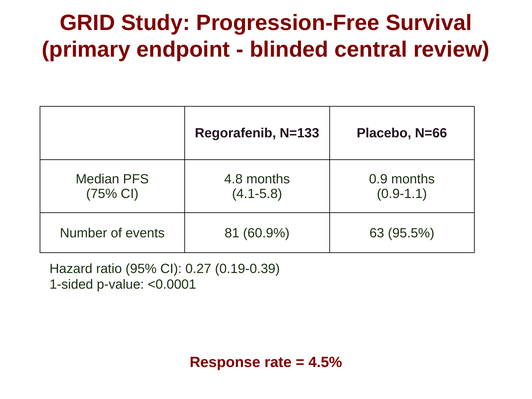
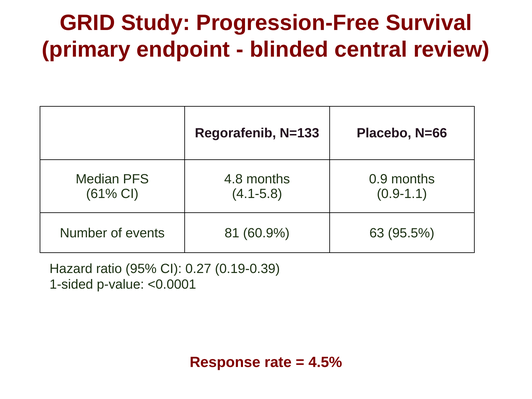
75%: 75% -> 61%
